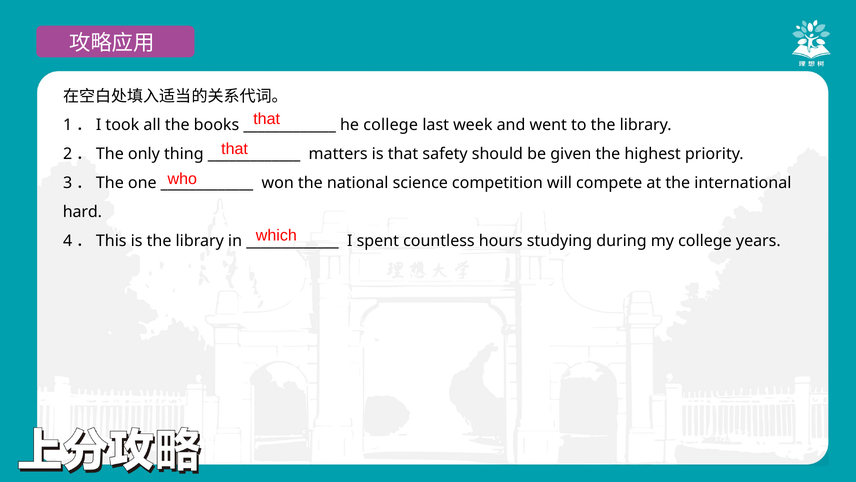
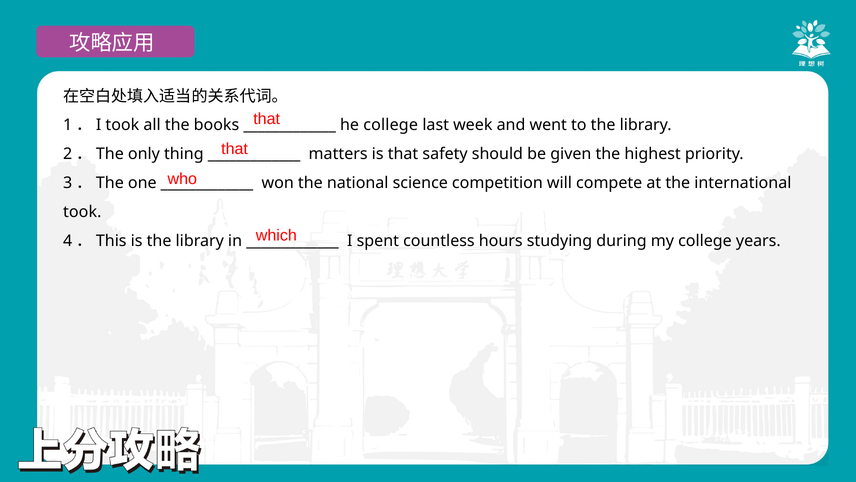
hard at (82, 212): hard -> took
